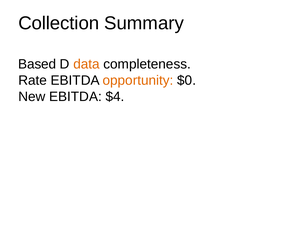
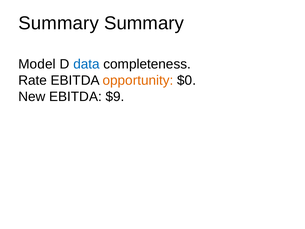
Collection at (59, 23): Collection -> Summary
Based: Based -> Model
data colour: orange -> blue
$4: $4 -> $9
